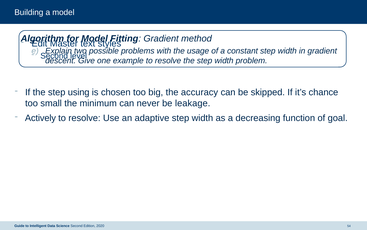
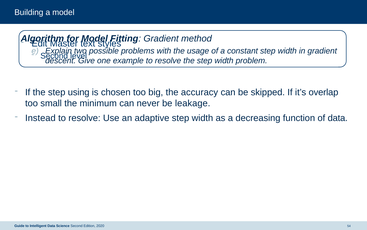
chance: chance -> overlap
Actively: Actively -> Instead
of goal: goal -> data
